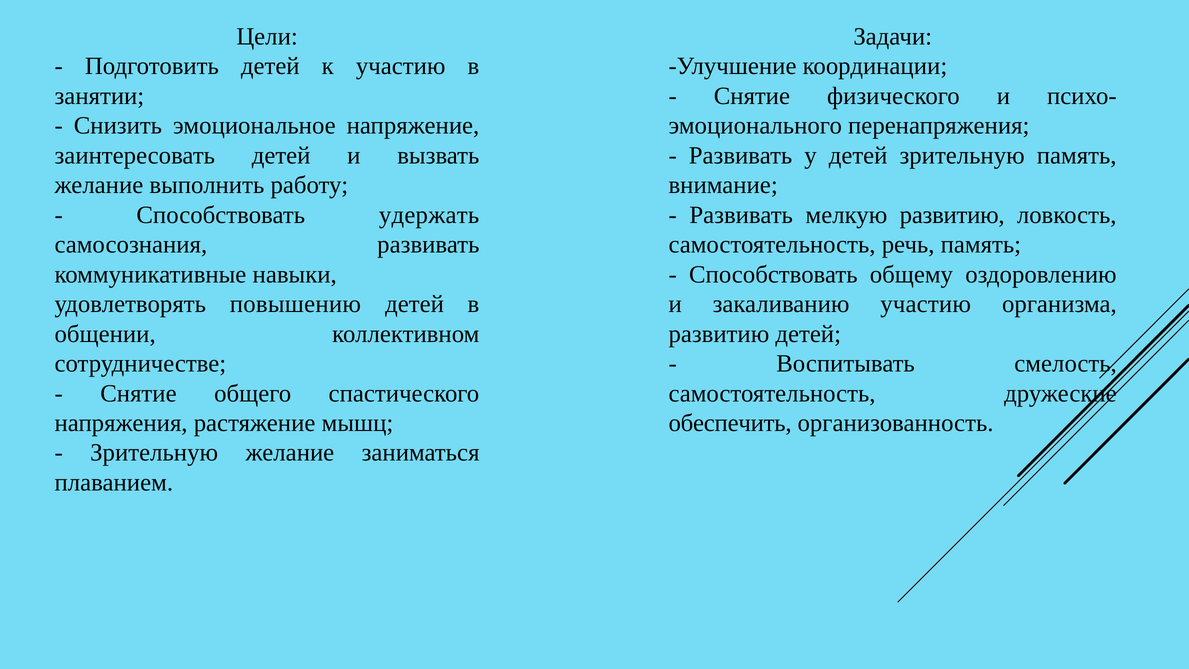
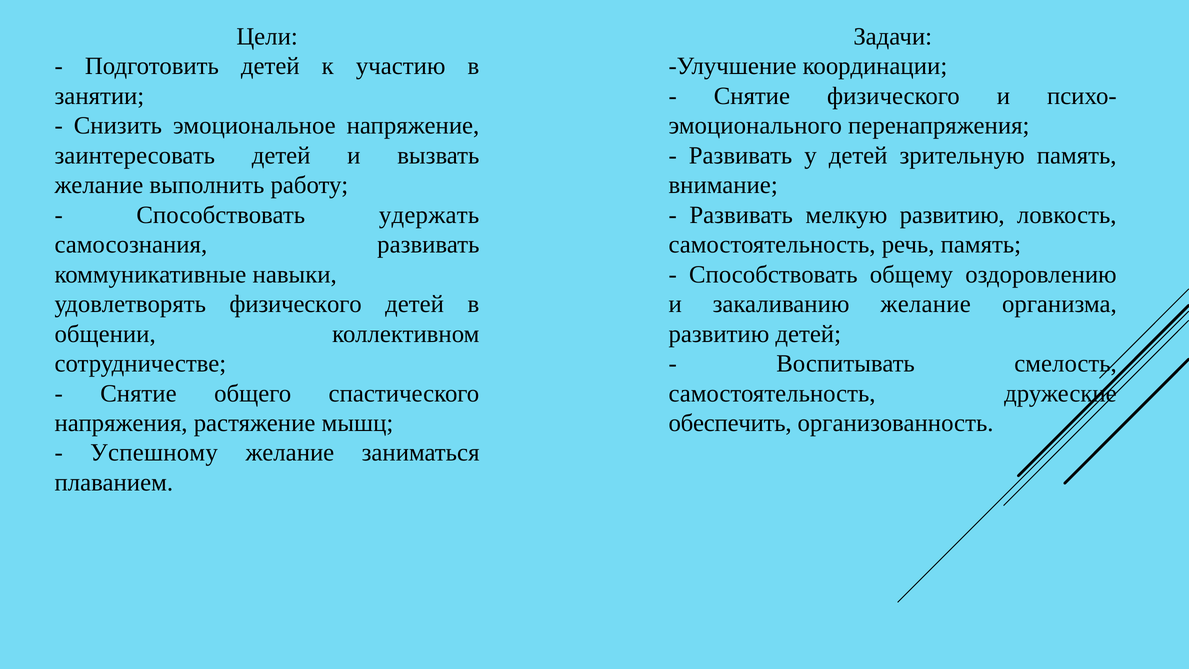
удовлетворять повышению: повышению -> физического
закаливанию участию: участию -> желание
Зрительную at (154, 453): Зрительную -> Успешному
